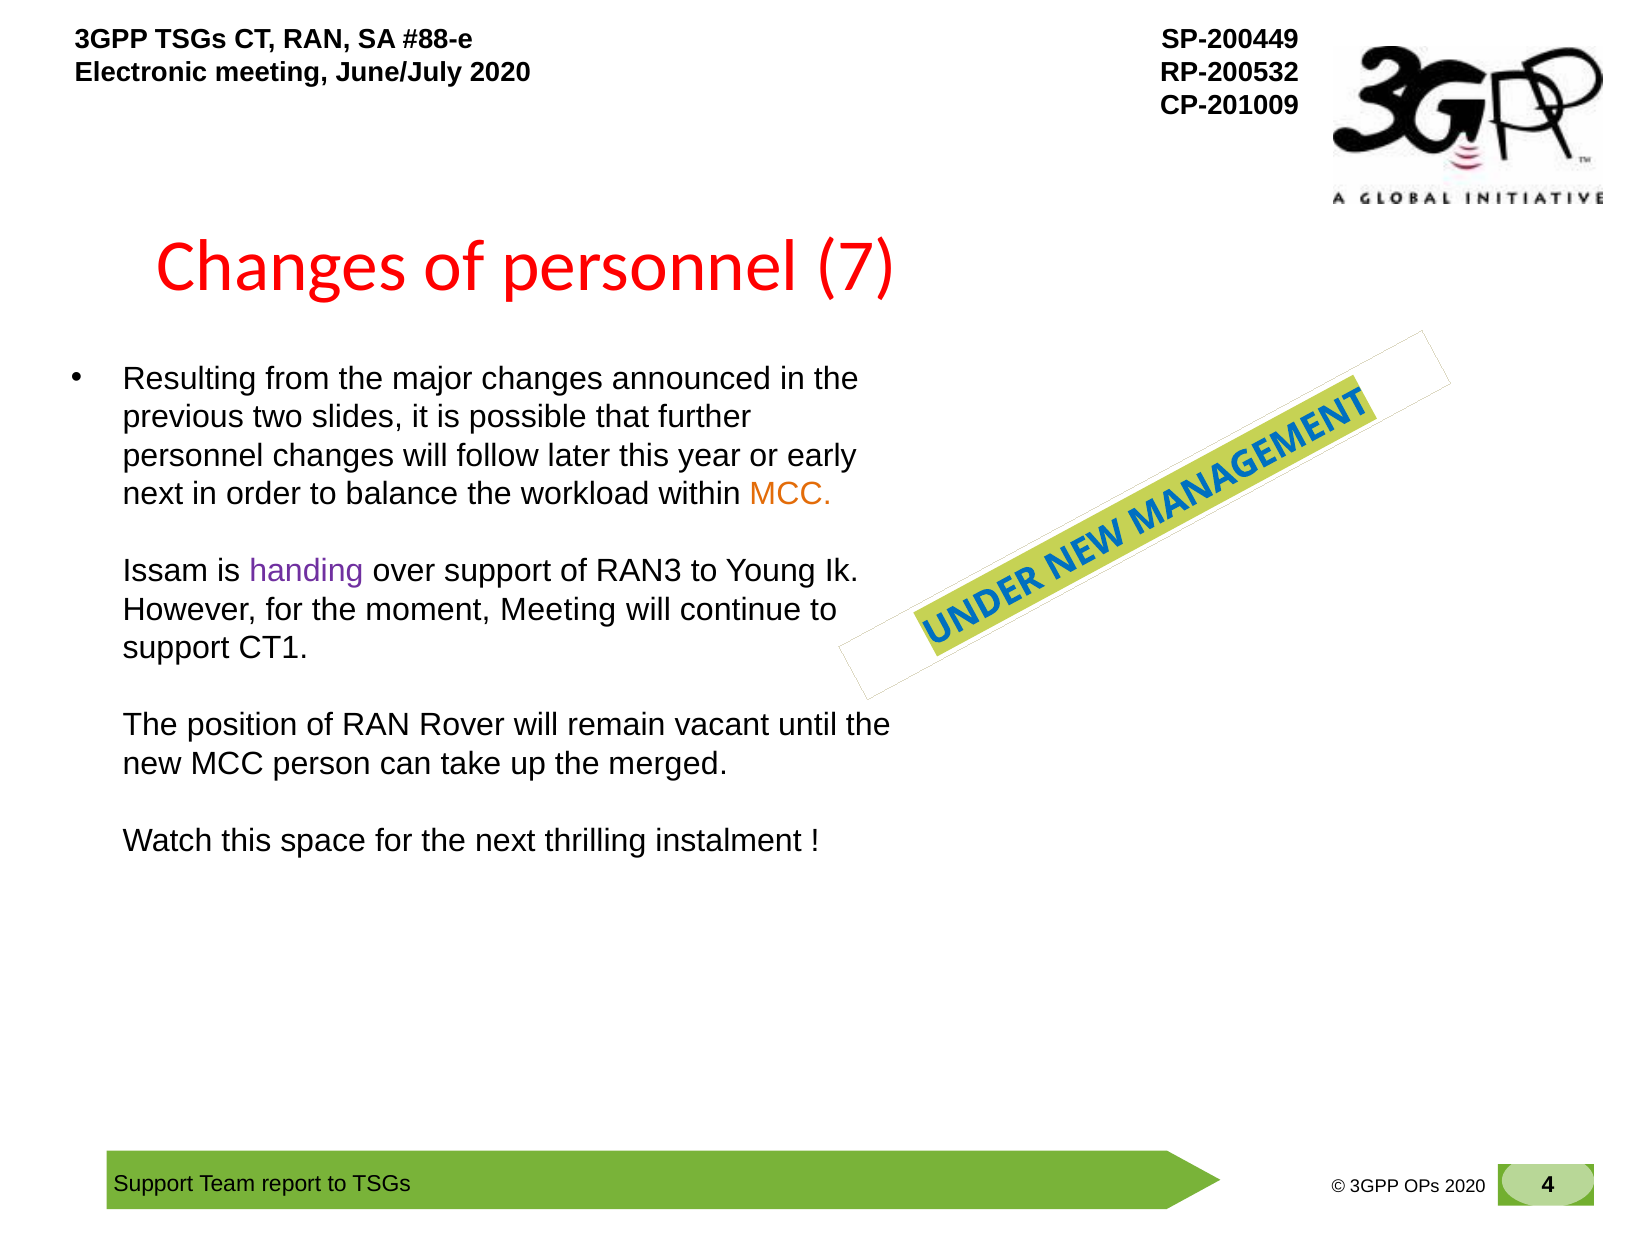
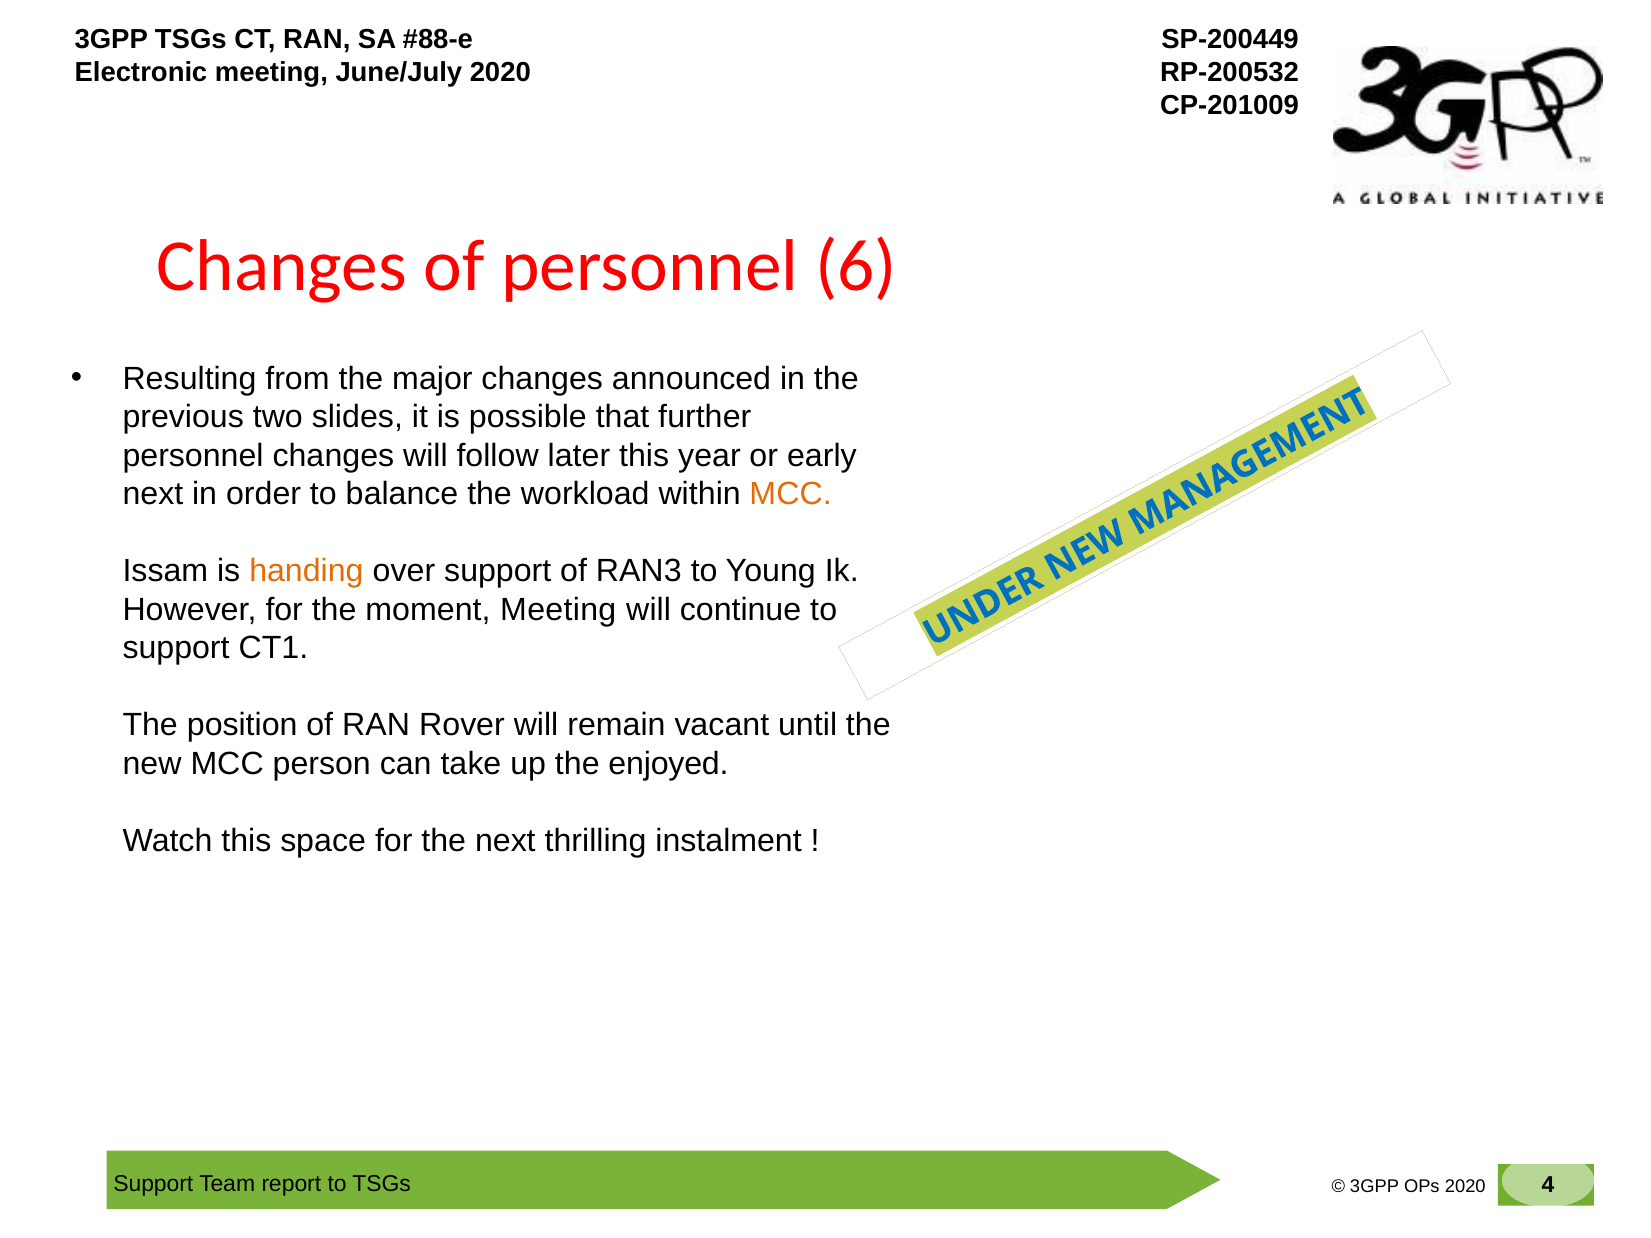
7: 7 -> 6
handing colour: purple -> orange
merged: merged -> enjoyed
